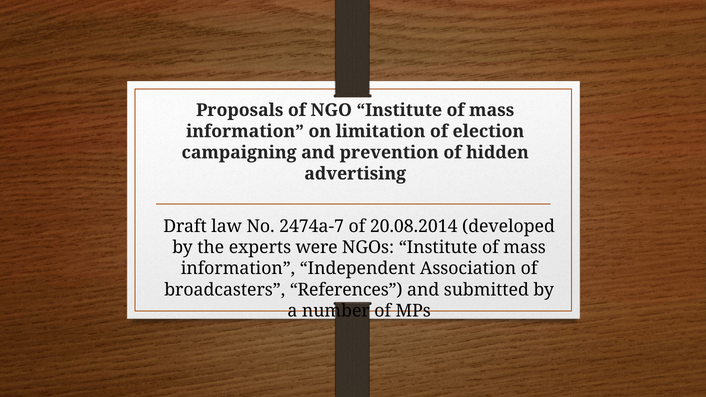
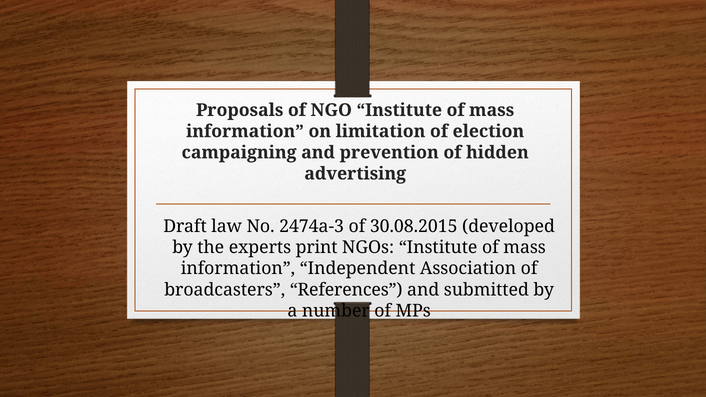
2474а-7: 2474а-7 -> 2474а-3
20.08.2014: 20.08.2014 -> 30.08.2015
were: were -> print
